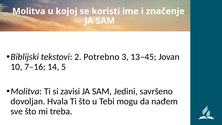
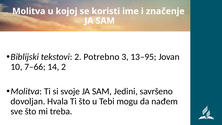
13–45: 13–45 -> 13–95
7–16: 7–16 -> 7–66
14 5: 5 -> 2
zavisi: zavisi -> svoje
